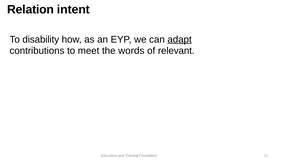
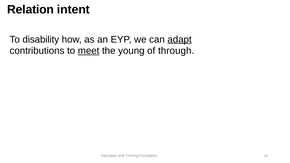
meet underline: none -> present
words: words -> young
relevant: relevant -> through
